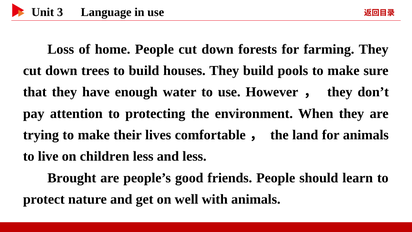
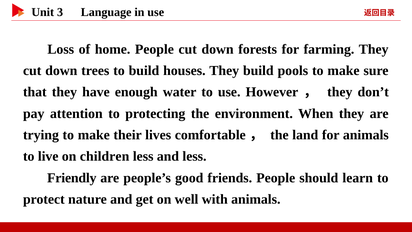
Brought: Brought -> Friendly
